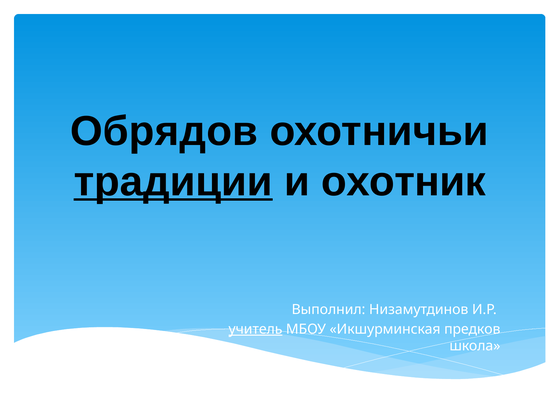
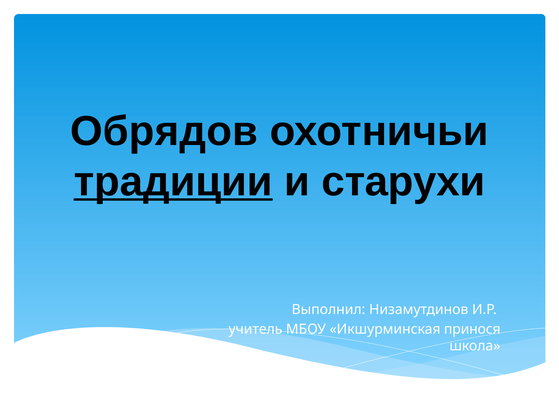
охотник: охотник -> старухи
учитель underline: present -> none
предков: предков -> принося
